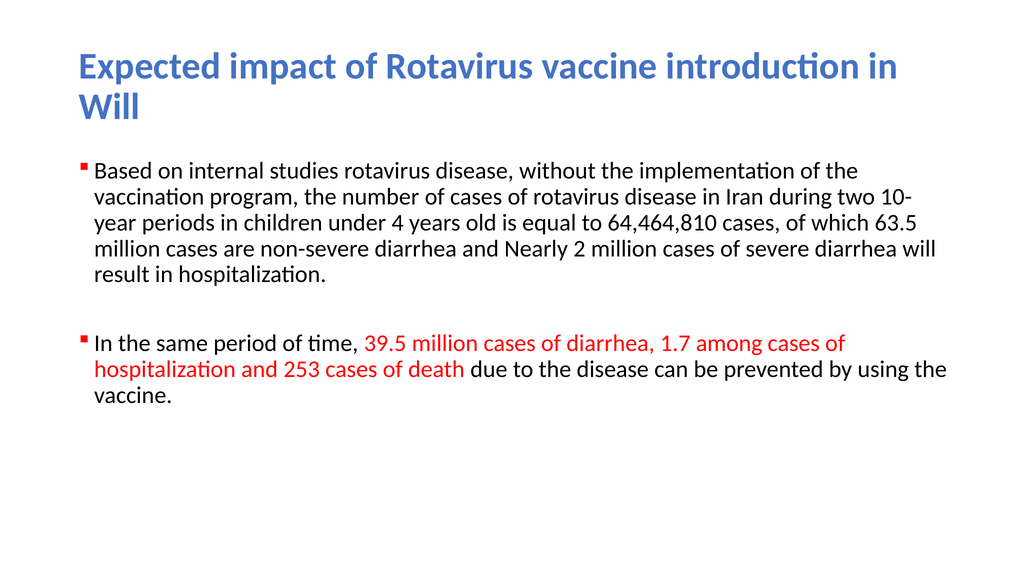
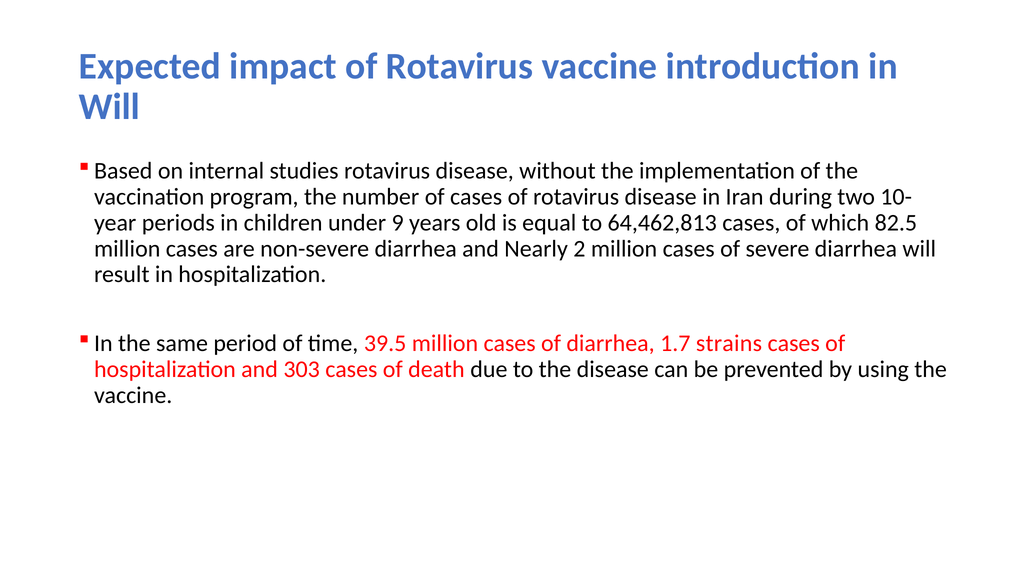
4: 4 -> 9
64,464,810: 64,464,810 -> 64,462,813
63.5: 63.5 -> 82.5
among: among -> strains
253: 253 -> 303
